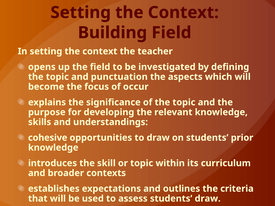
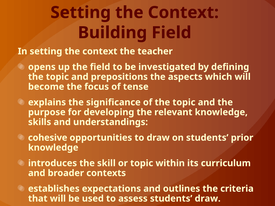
punctuation: punctuation -> prepositions
occur: occur -> tense
